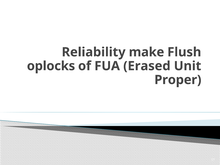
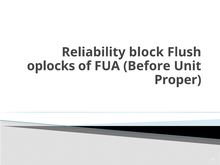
make: make -> block
Erased: Erased -> Before
